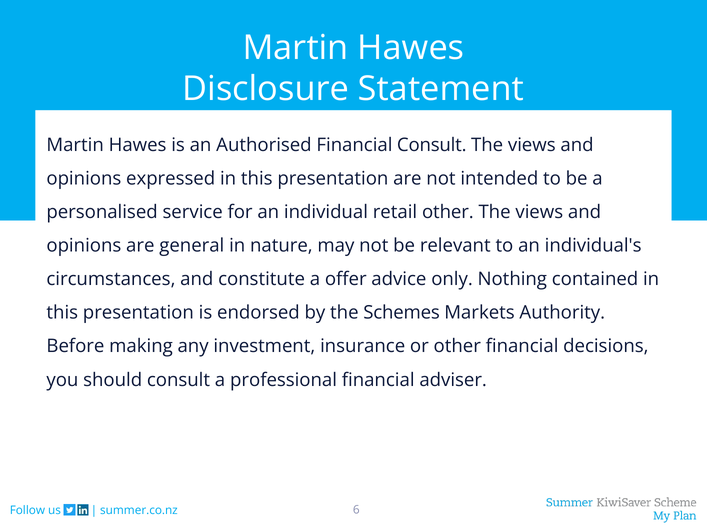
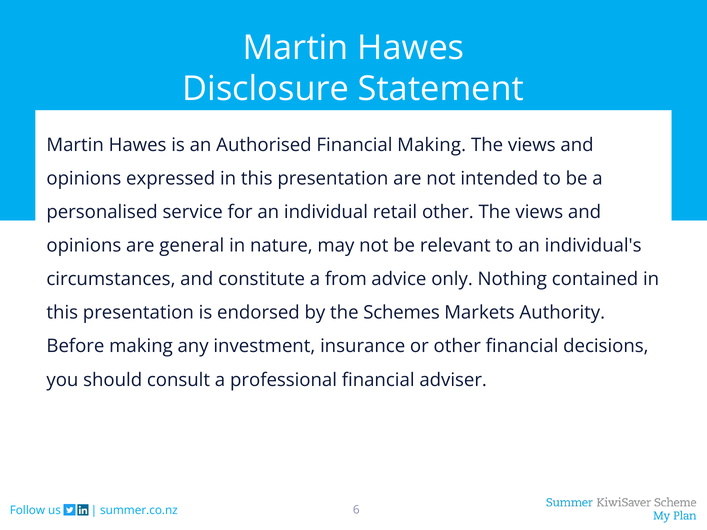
Financial Consult: Consult -> Making
offer: offer -> from
